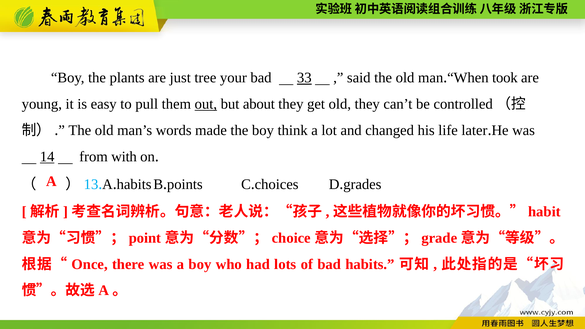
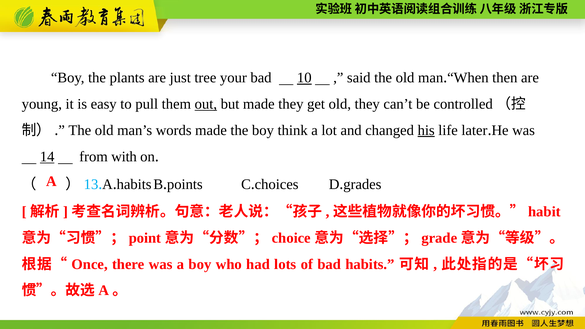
33: 33 -> 10
took: took -> then
but about: about -> made
his underline: none -> present
